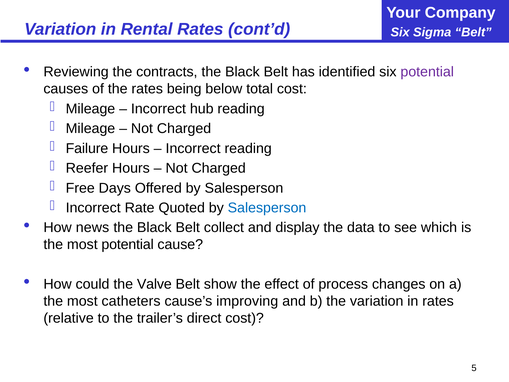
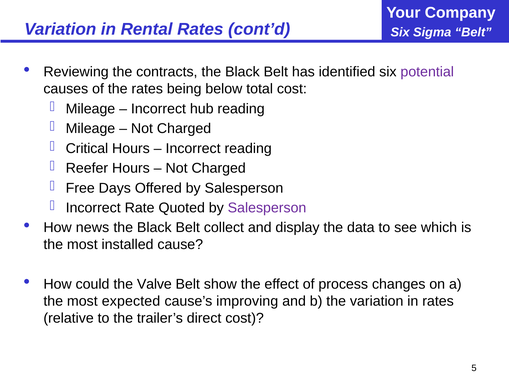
Failure: Failure -> Critical
Salesperson at (267, 208) colour: blue -> purple
most potential: potential -> installed
catheters: catheters -> expected
